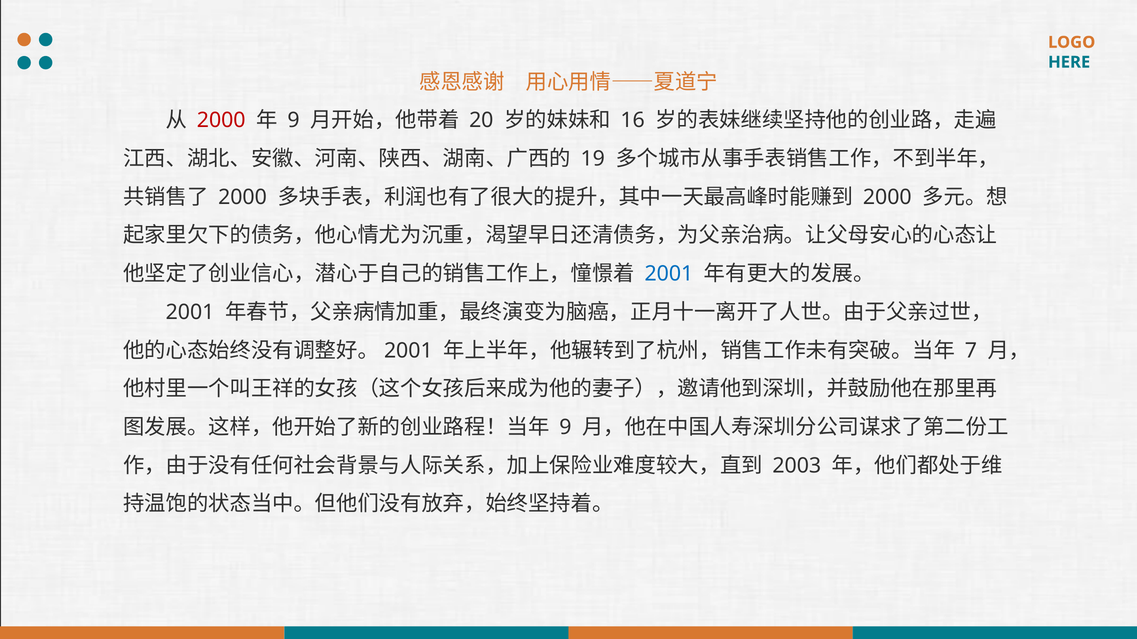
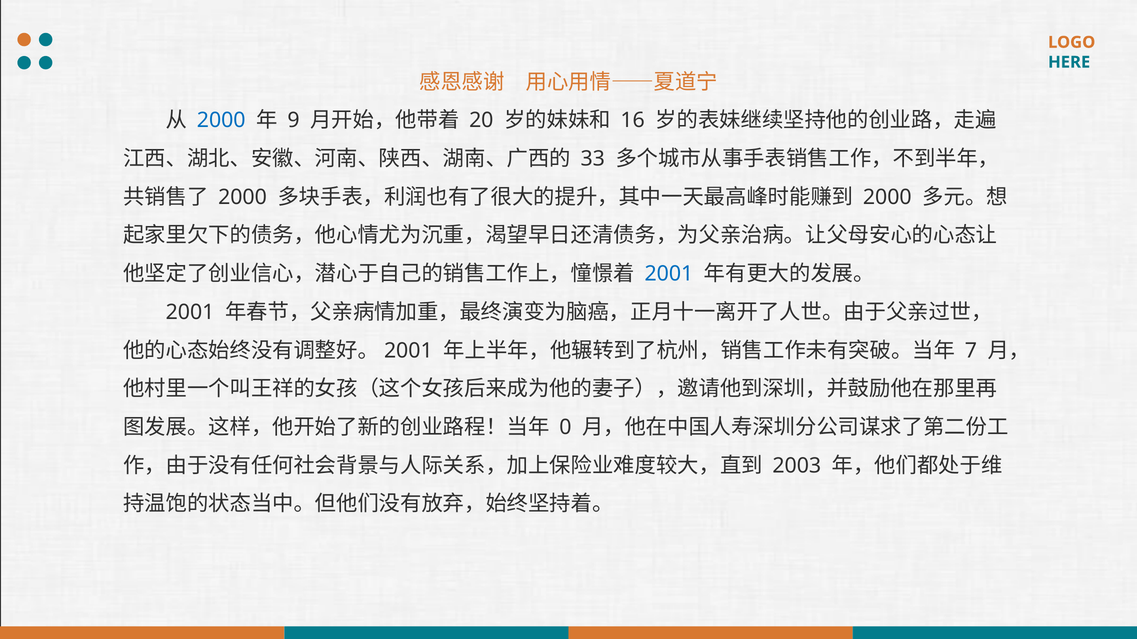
2000 at (221, 121) colour: red -> blue
19: 19 -> 33
9 at (565, 428): 9 -> 0
